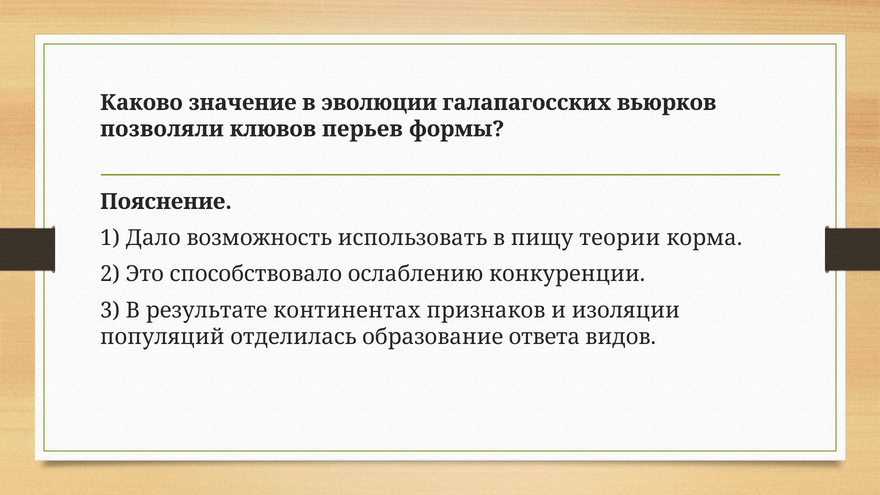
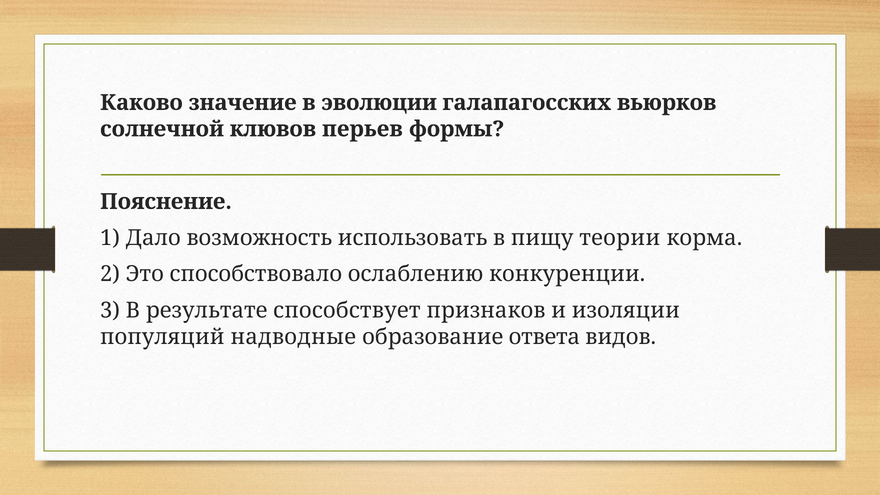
позволяли: позволяли -> солнечной
континентах: континентах -> способствует
отделилась: отделилась -> надводные
